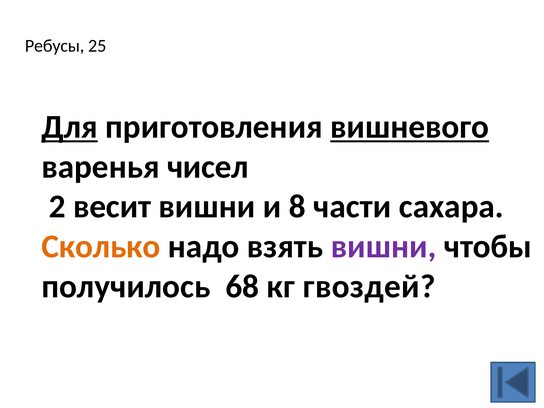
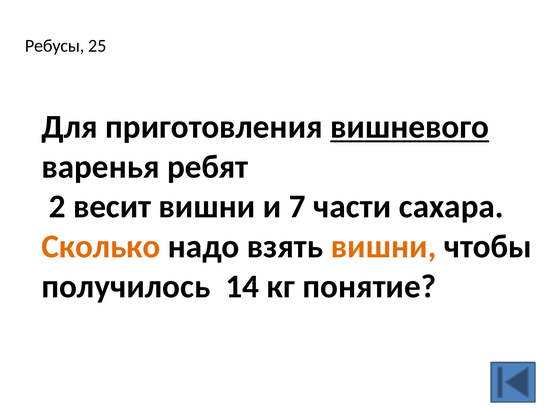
Для underline: present -> none
чисел: чисел -> ребят
8: 8 -> 7
вишни at (384, 247) colour: purple -> orange
68: 68 -> 14
гвоздей: гвоздей -> понятие
